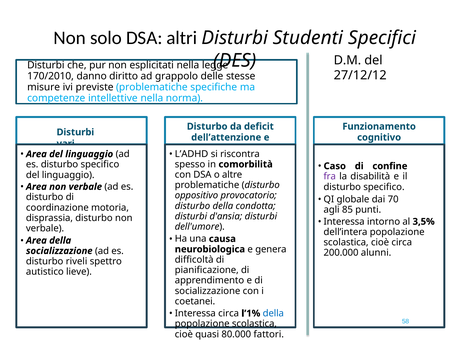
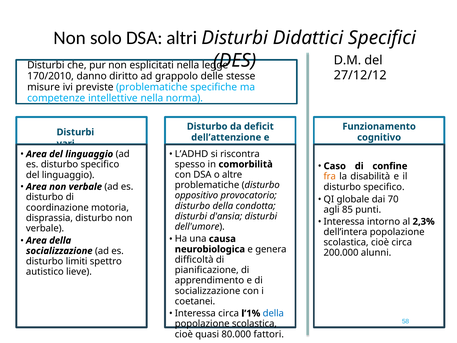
Studenti: Studenti -> Didattici
fra colour: purple -> orange
3,5%: 3,5% -> 2,3%
riveli: riveli -> limiti
